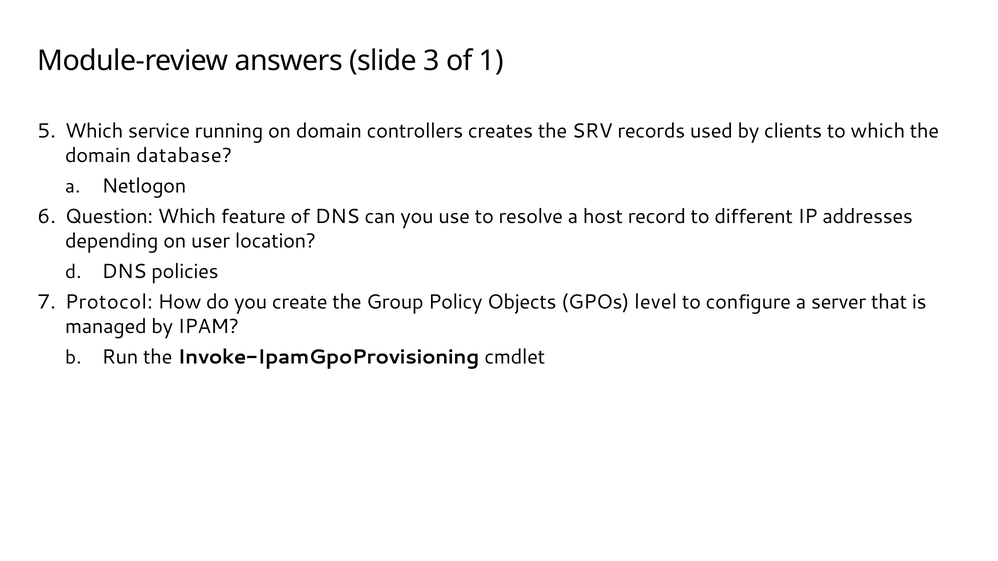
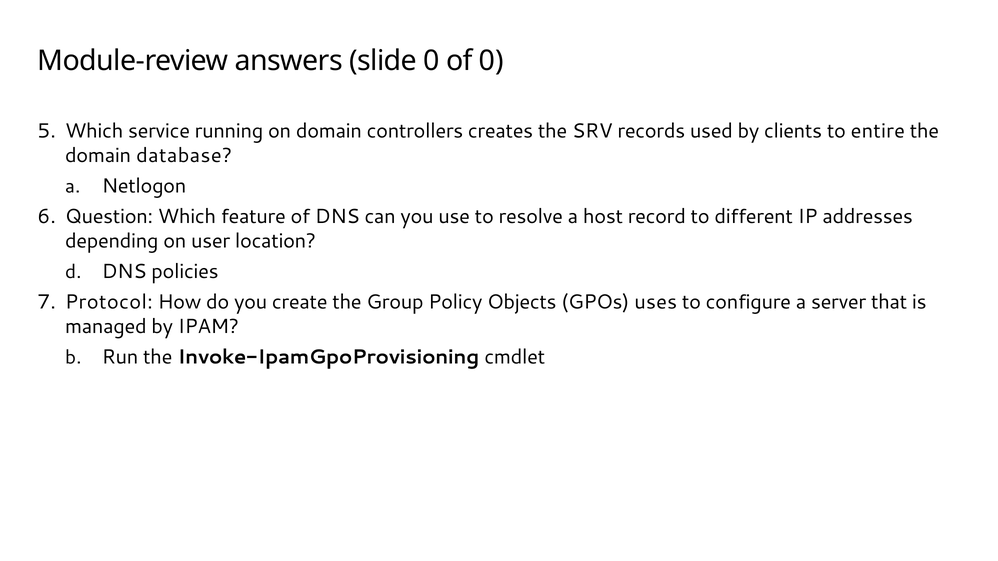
slide 3: 3 -> 0
of 1: 1 -> 0
to which: which -> entire
level: level -> uses
